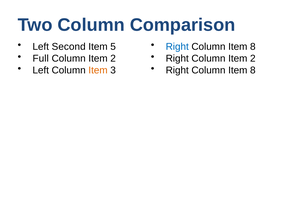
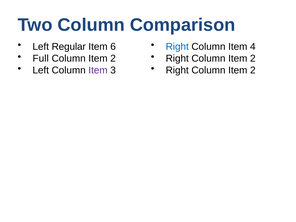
Second: Second -> Regular
5: 5 -> 6
8 at (253, 47): 8 -> 4
Item at (98, 70) colour: orange -> purple
8 at (253, 70): 8 -> 2
